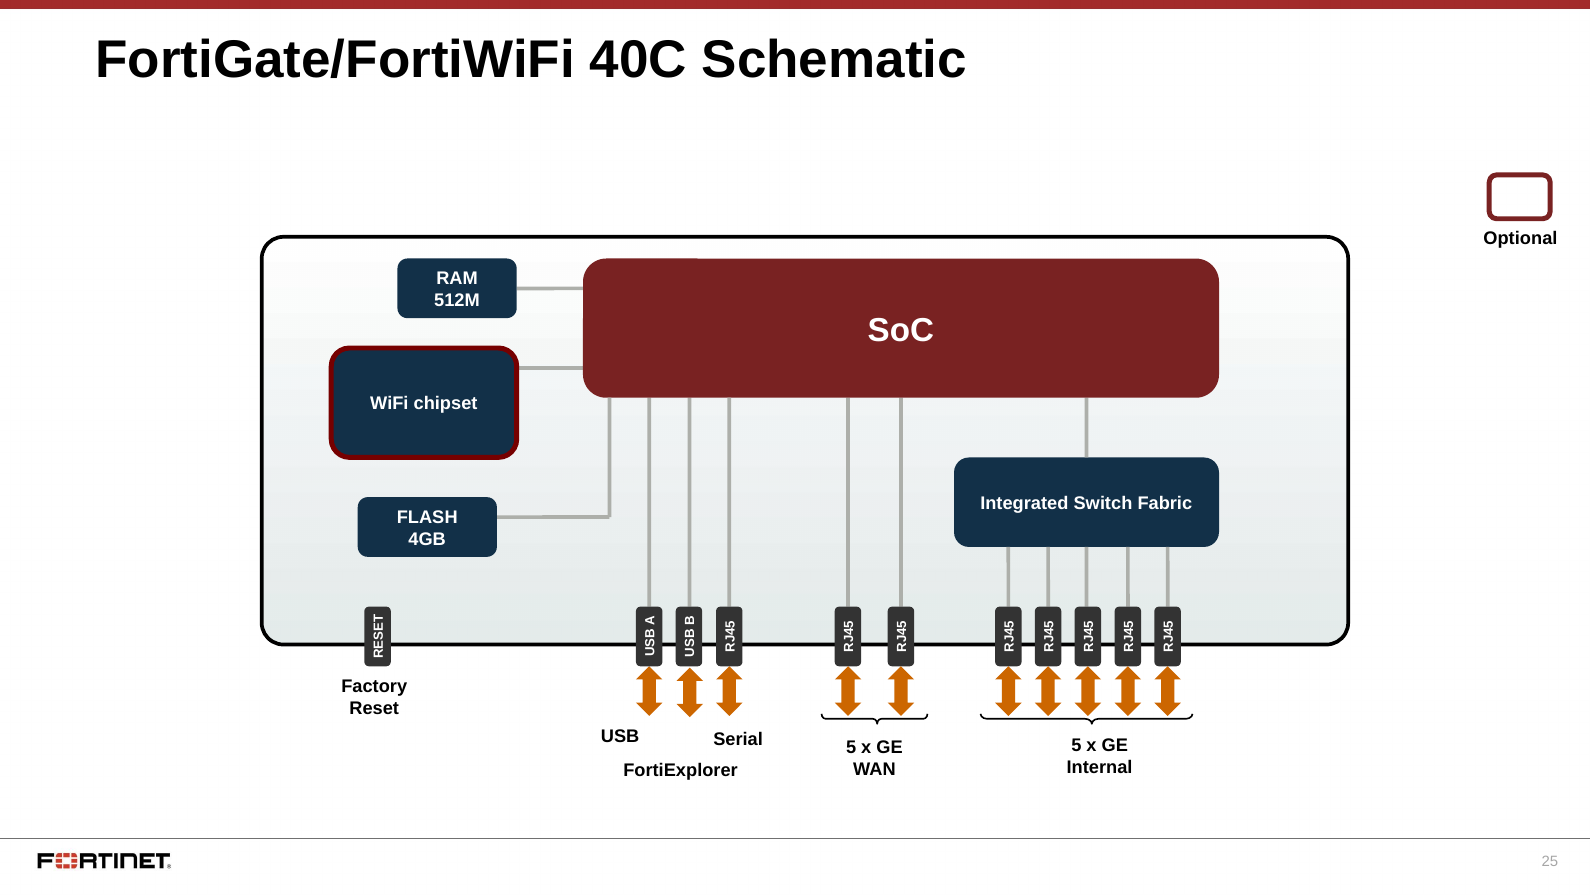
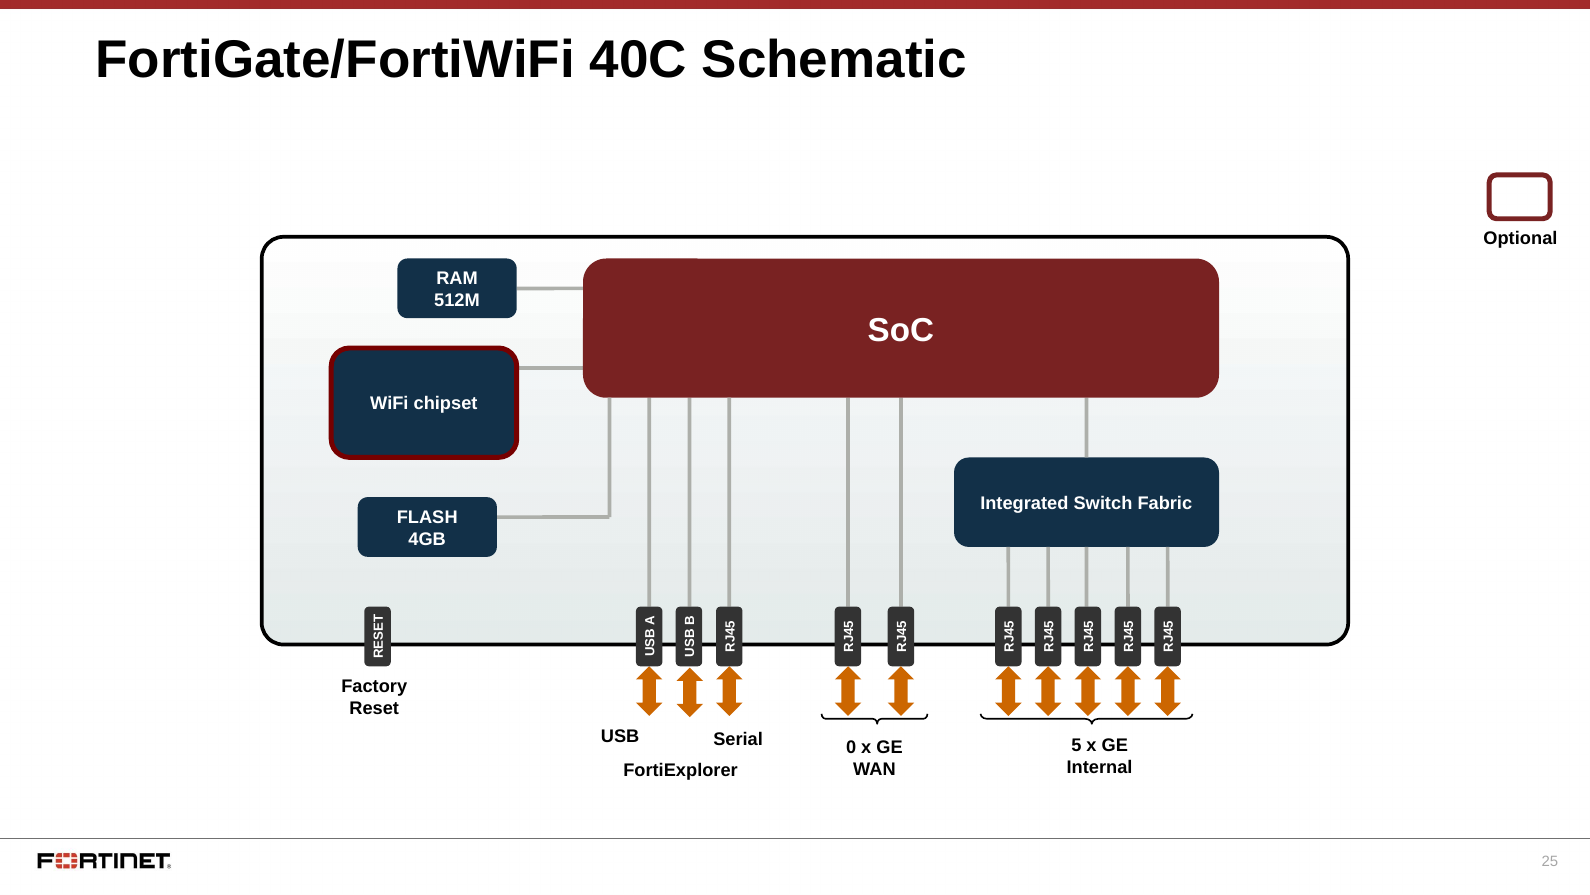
Serial 5: 5 -> 0
